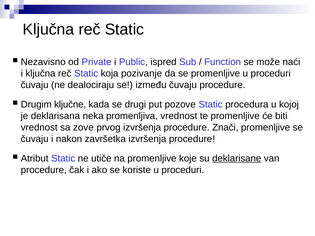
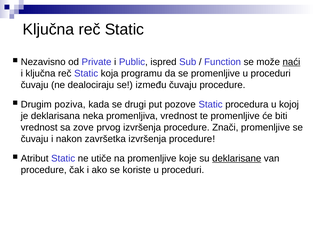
naći underline: none -> present
pozivanje: pozivanje -> programu
ključne: ključne -> poziva
